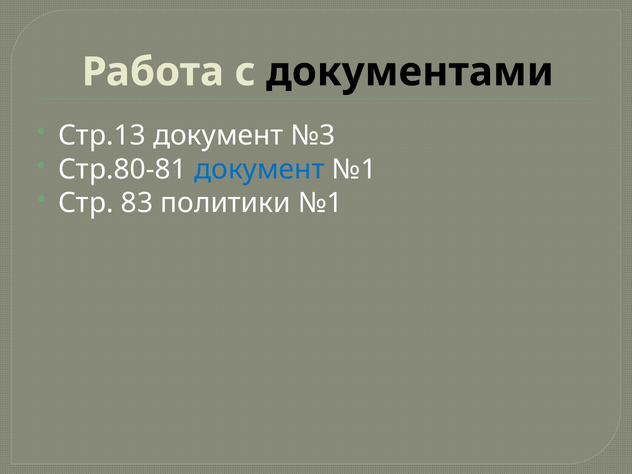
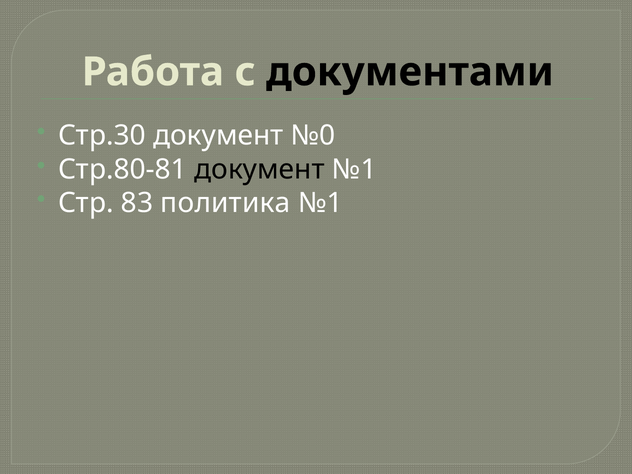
Стр.13: Стр.13 -> Стр.30
№3: №3 -> №0
документ at (259, 169) colour: blue -> black
политики: политики -> политика
